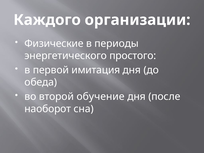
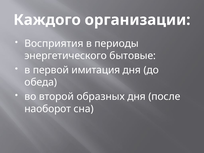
Физические: Физические -> Восприятия
простого: простого -> бытовые
обучение: обучение -> образных
